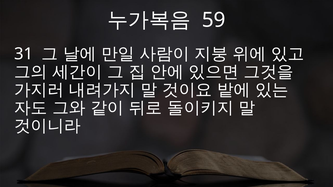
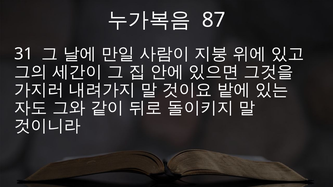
59: 59 -> 87
